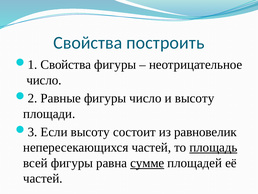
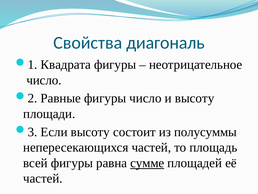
построить: построить -> диагональ
Свойства at (66, 65): Свойства -> Квадрата
равновелик: равновелик -> полусуммы
площадь underline: present -> none
